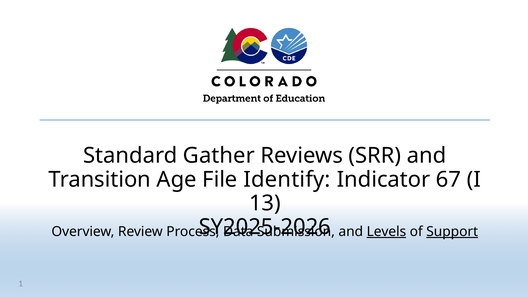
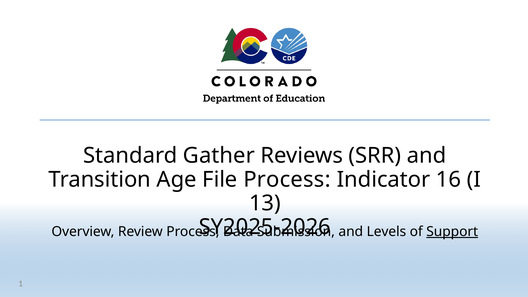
File Identify: Identify -> Process
67: 67 -> 16
Levels underline: present -> none
